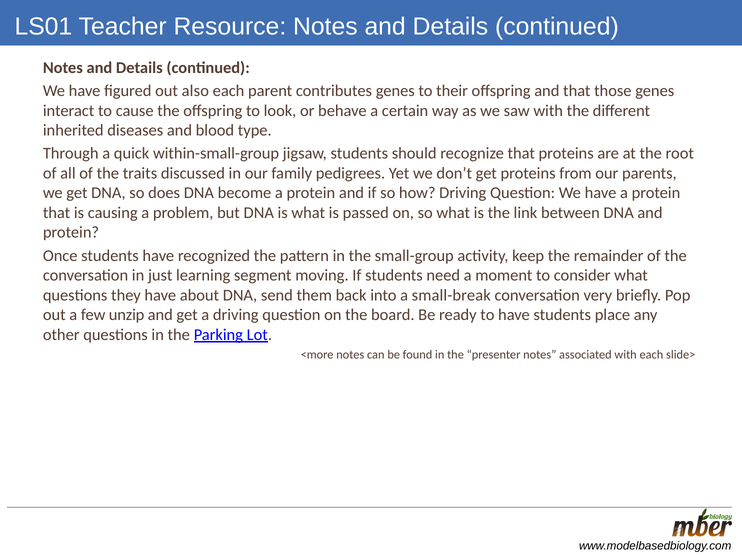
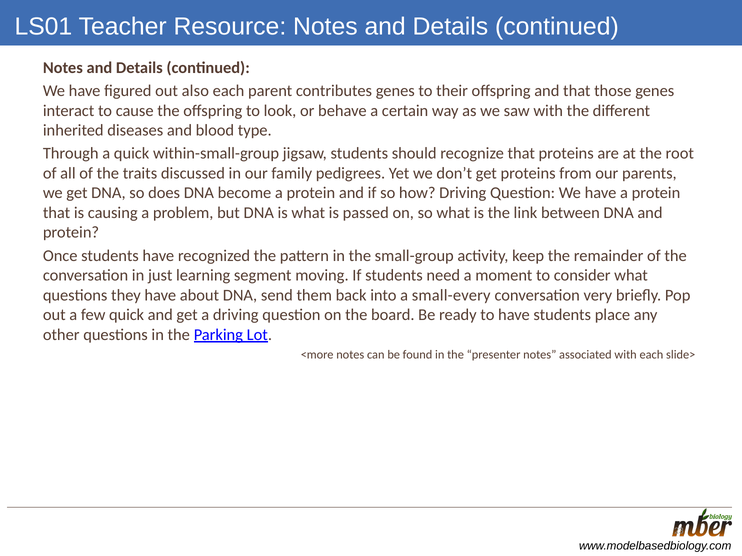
small-break: small-break -> small-every
few unzip: unzip -> quick
